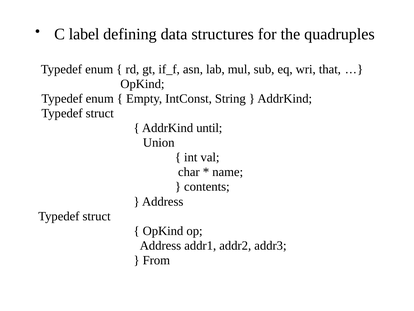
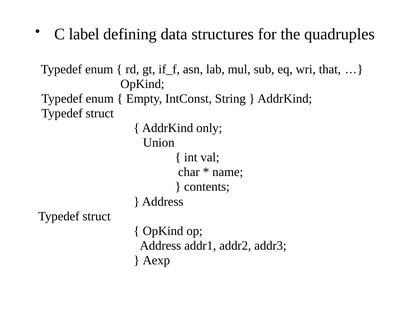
until: until -> only
From: From -> Aexp
